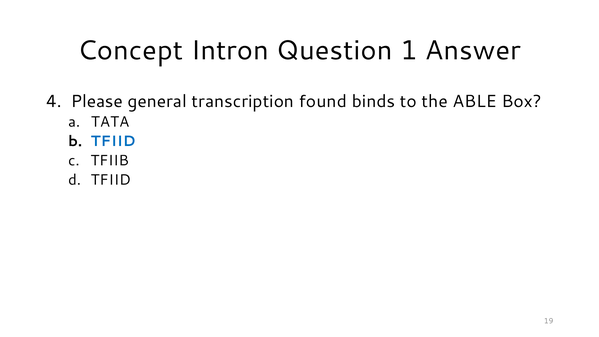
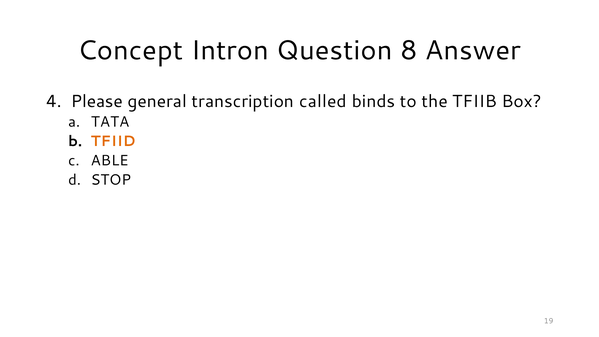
1: 1 -> 8
found: found -> called
ABLE: ABLE -> TFIIB
TFIID at (113, 141) colour: blue -> orange
TFIIB: TFIIB -> ABLE
TFIID at (111, 180): TFIID -> STOP
